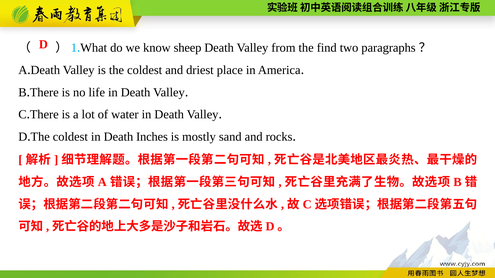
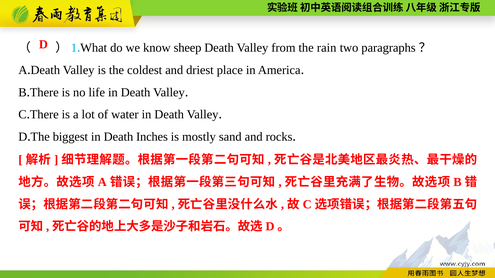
find: find -> rain
coldest at (70, 137): coldest -> biggest
